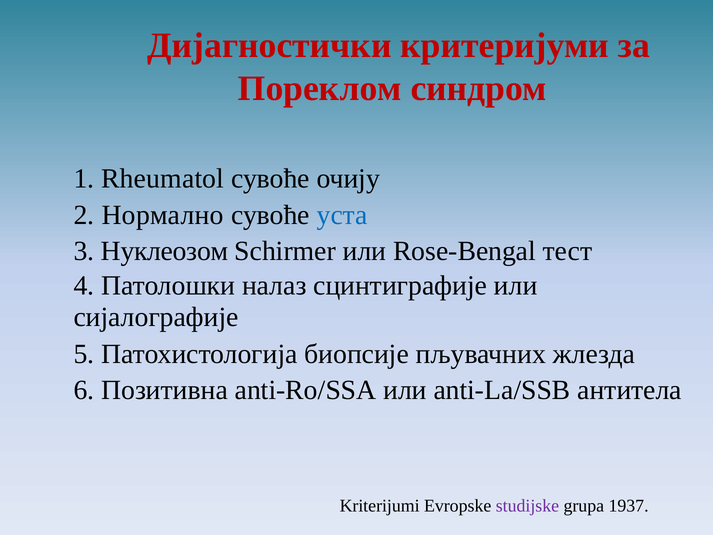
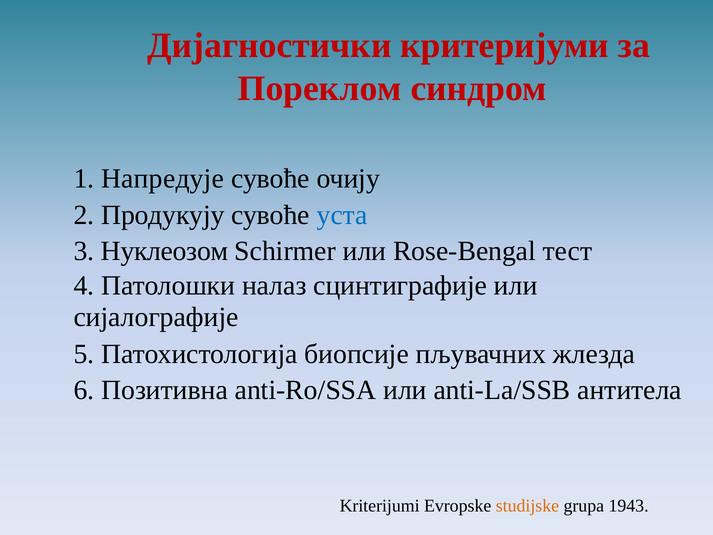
Rheumatol: Rheumatol -> Напредује
Нормално: Нормално -> Продукују
studijske colour: purple -> orange
1937: 1937 -> 1943
